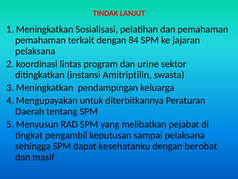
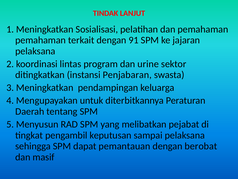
84: 84 -> 91
Amitriptilin: Amitriptilin -> Penjabaran
kesehatanku: kesehatanku -> pemantauan
